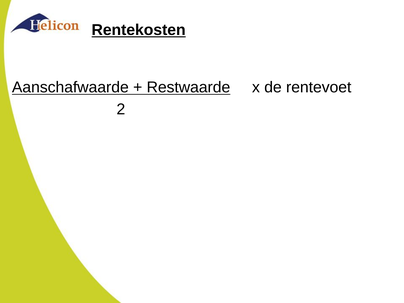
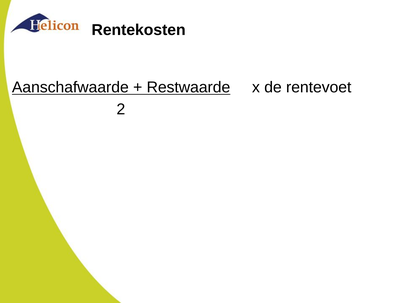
Rentekosten underline: present -> none
